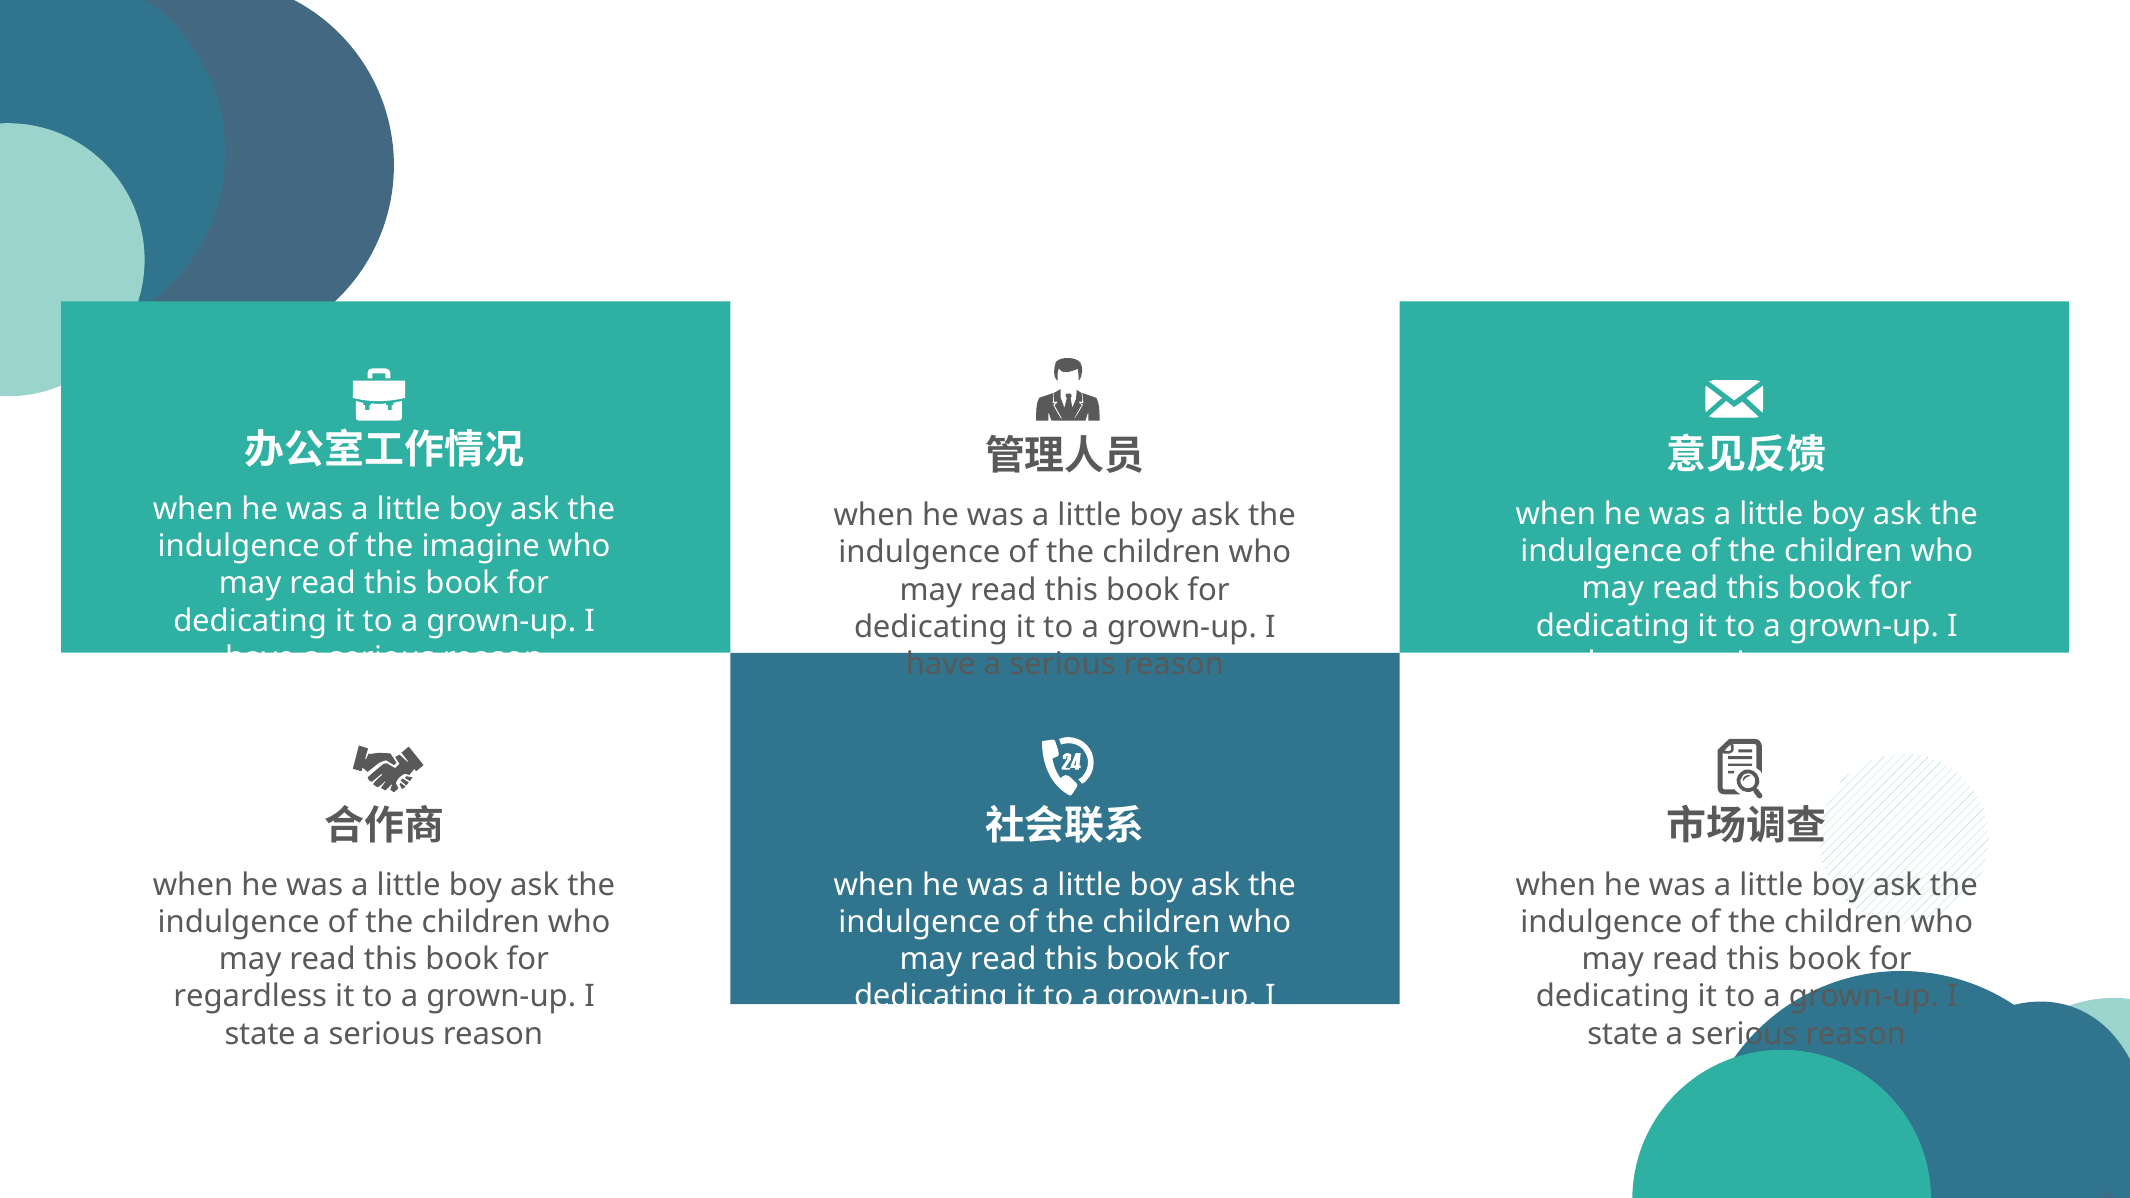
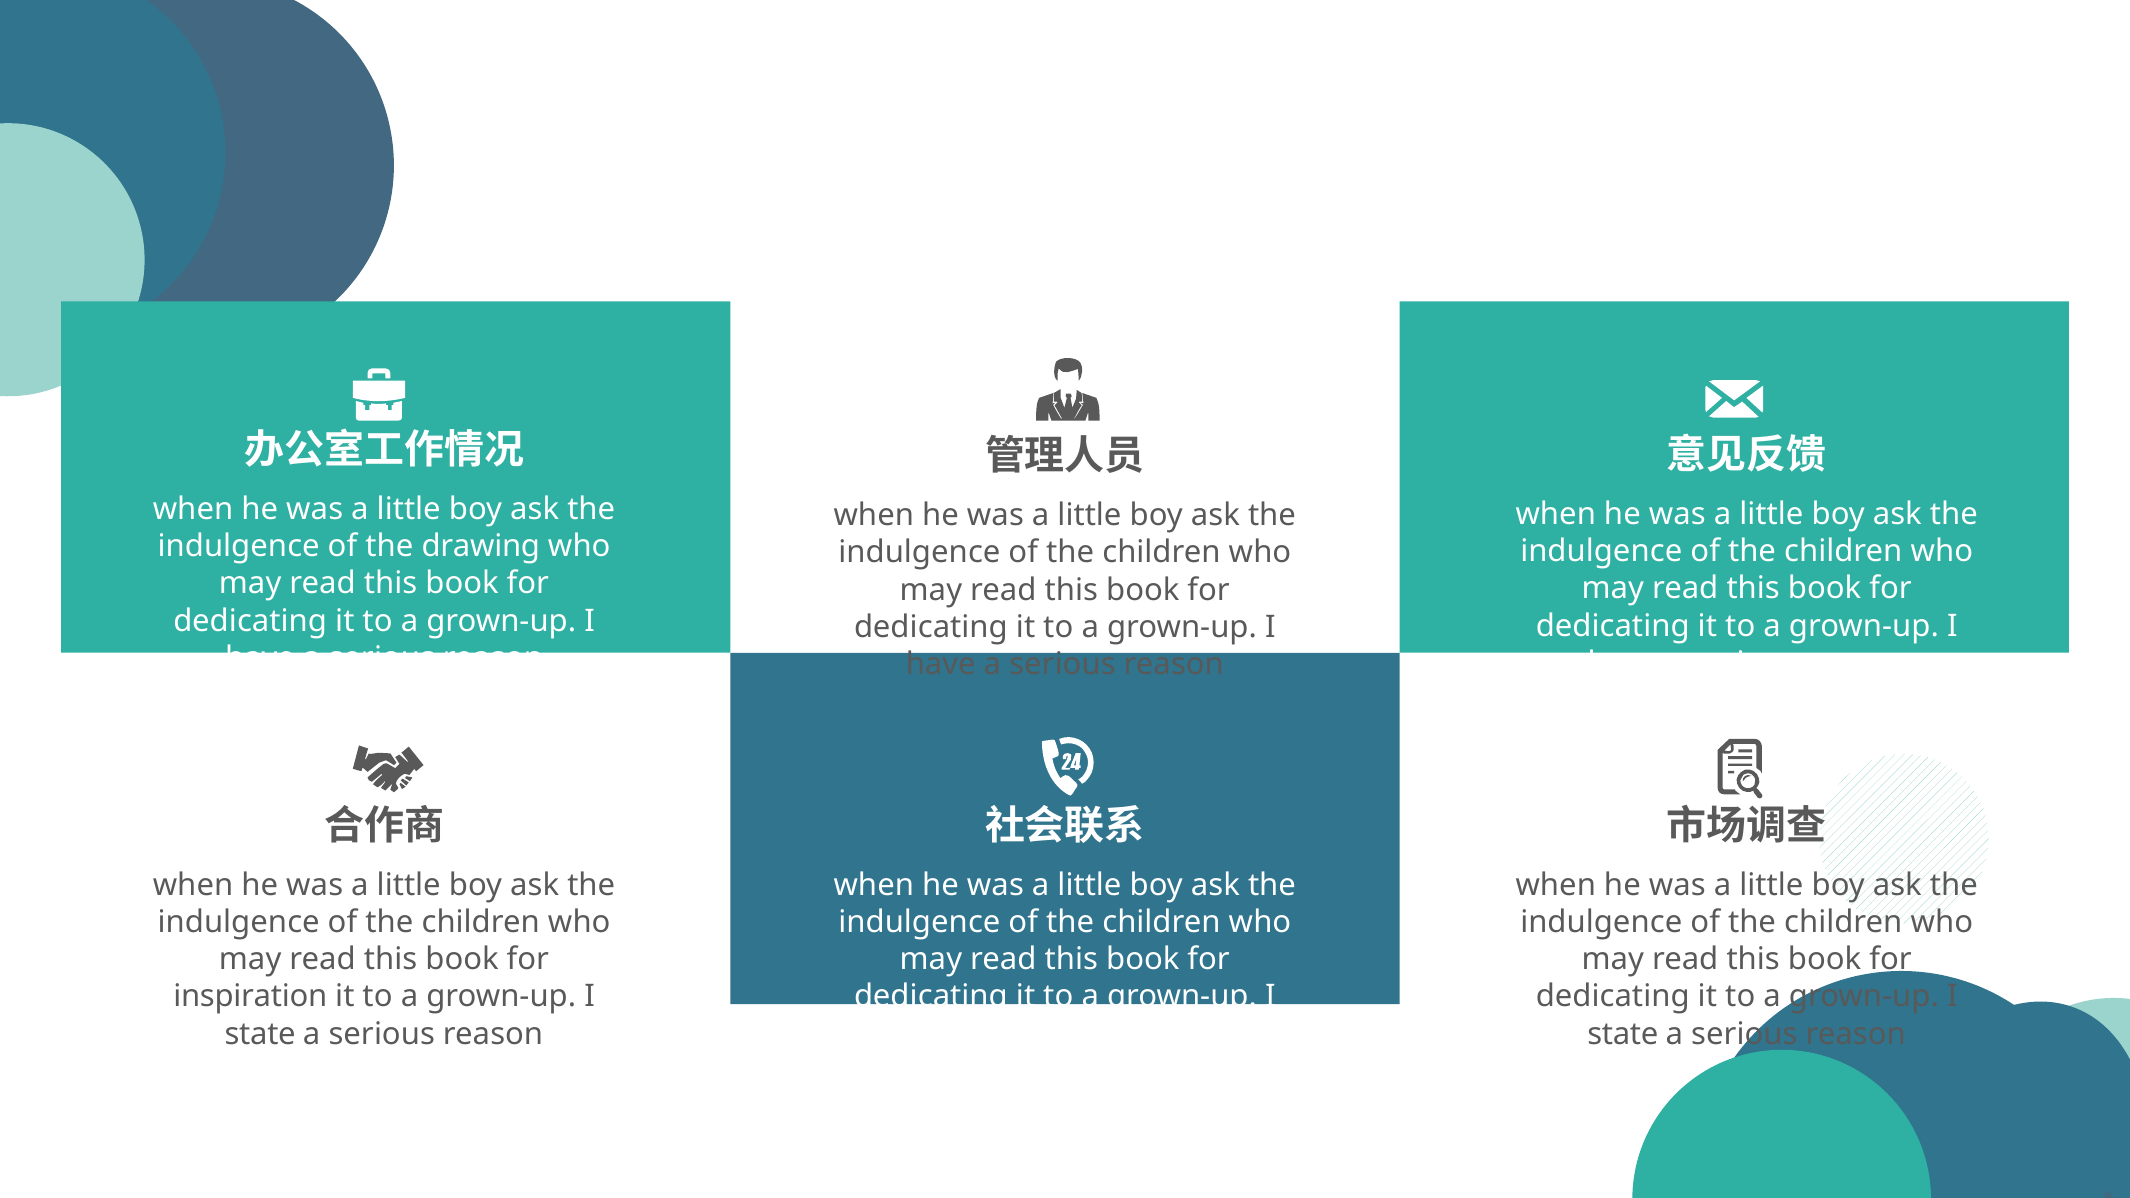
imagine: imagine -> drawing
regardless: regardless -> inspiration
